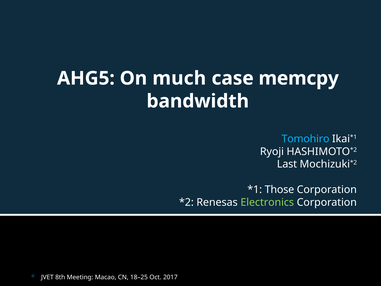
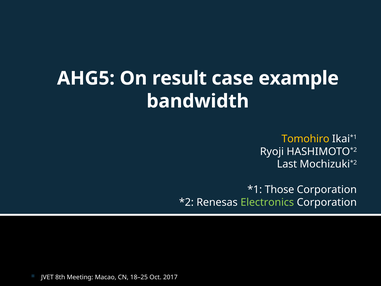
much: much -> result
memcpy: memcpy -> example
Tomohiro colour: light blue -> yellow
